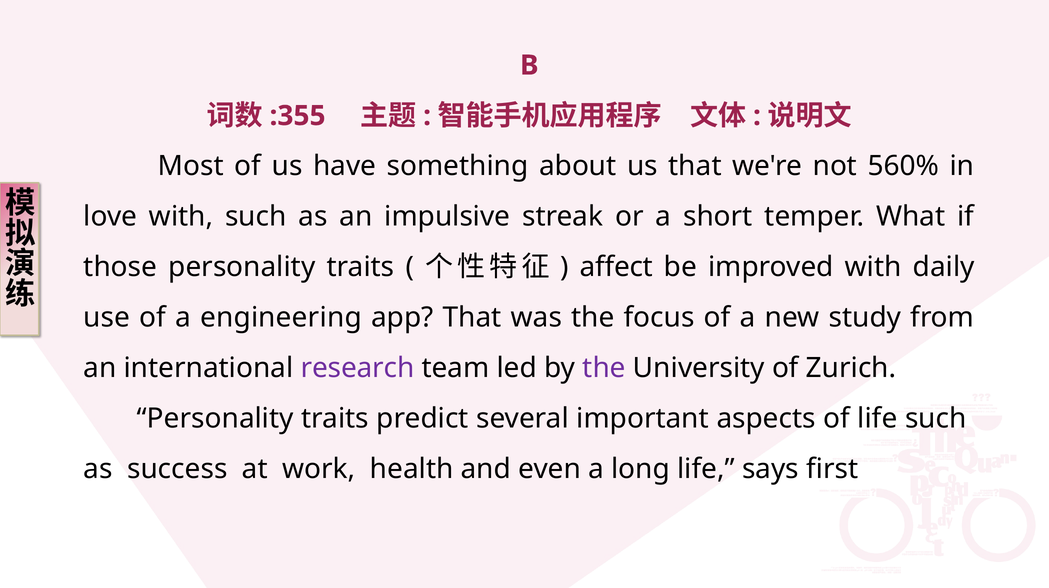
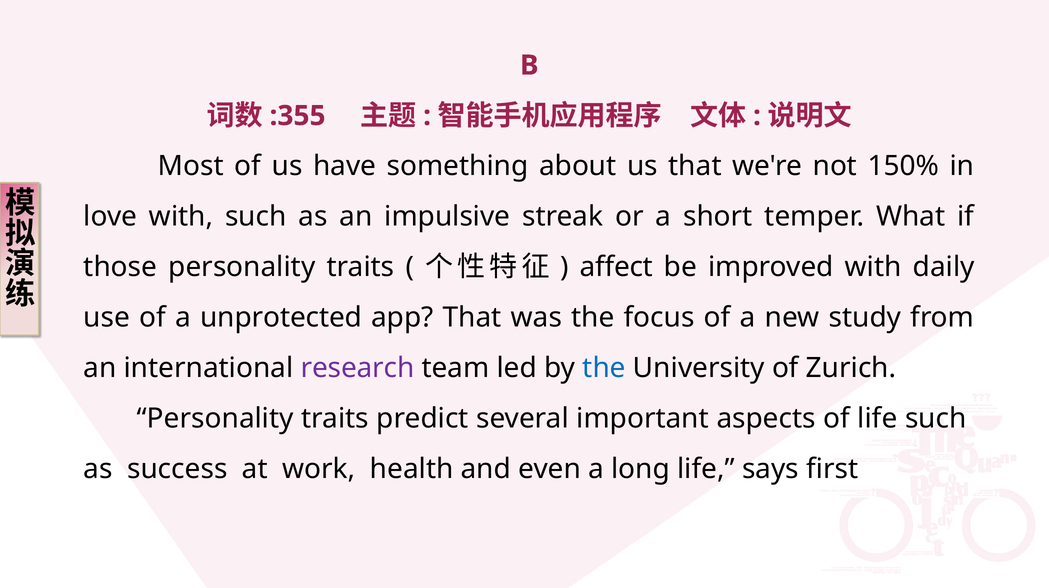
560%: 560% -> 150%
engineering: engineering -> unprotected
the at (604, 368) colour: purple -> blue
